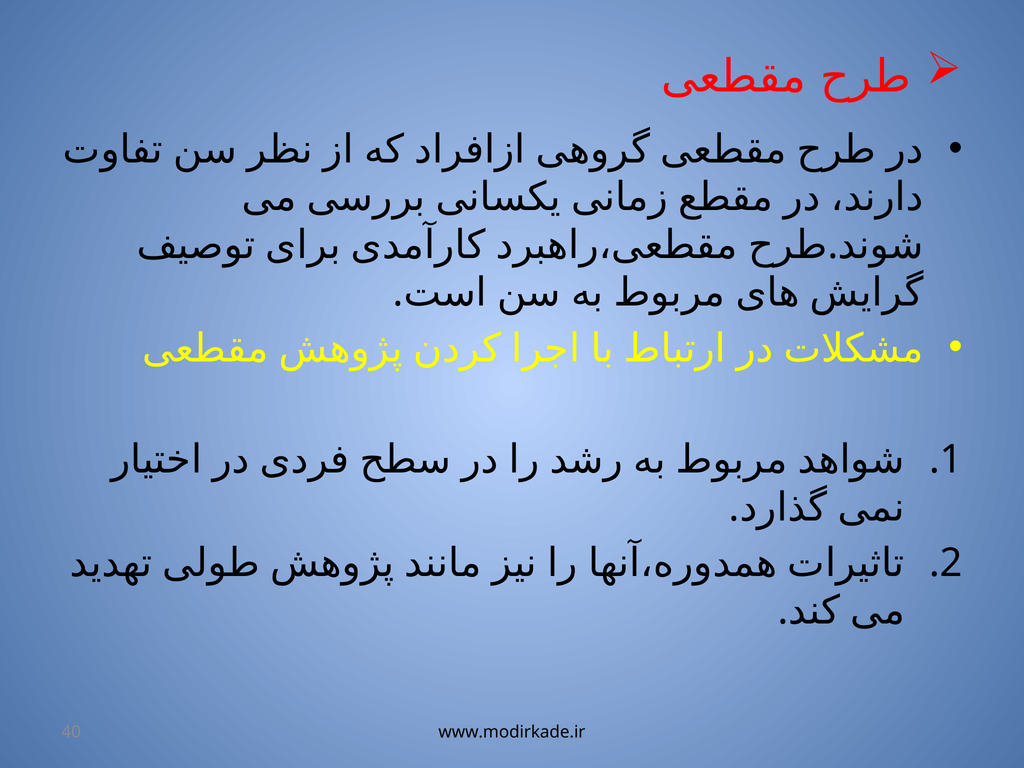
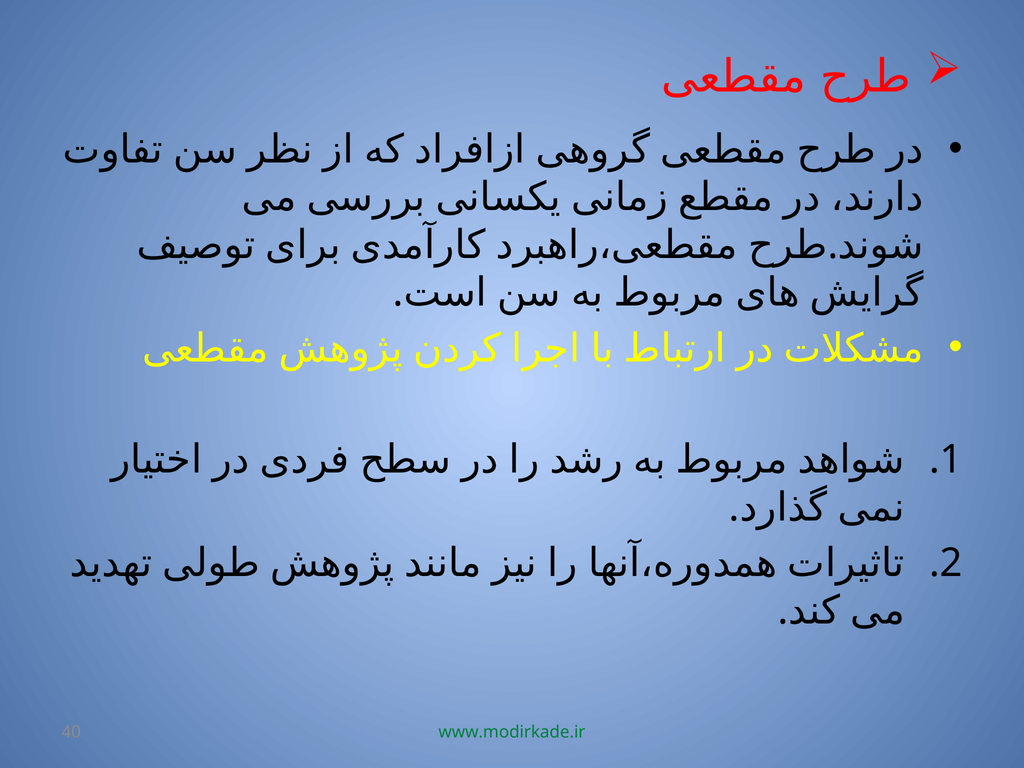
www.modirkade.ir colour: black -> green
